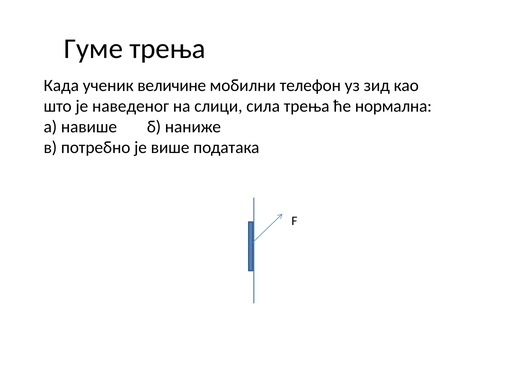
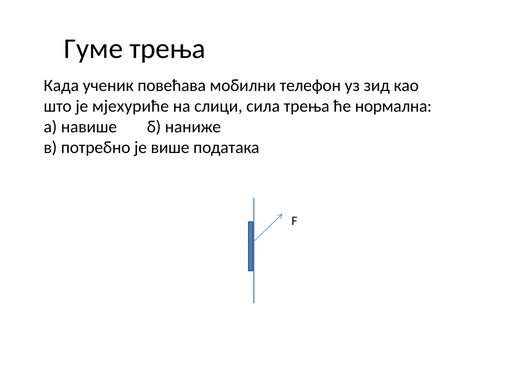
величине: величине -> повећава
наведеног: наведеног -> мјехуриће
